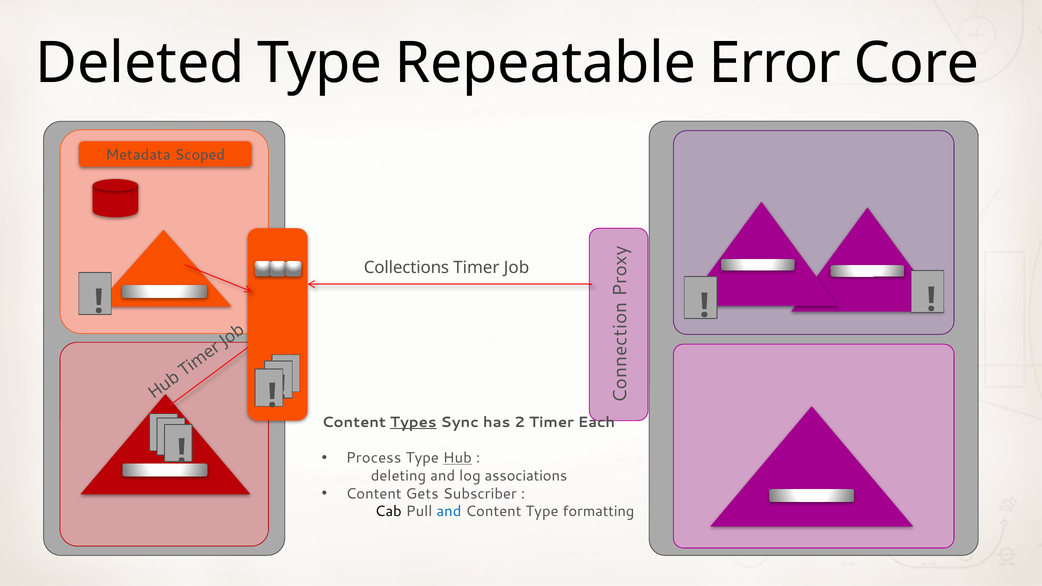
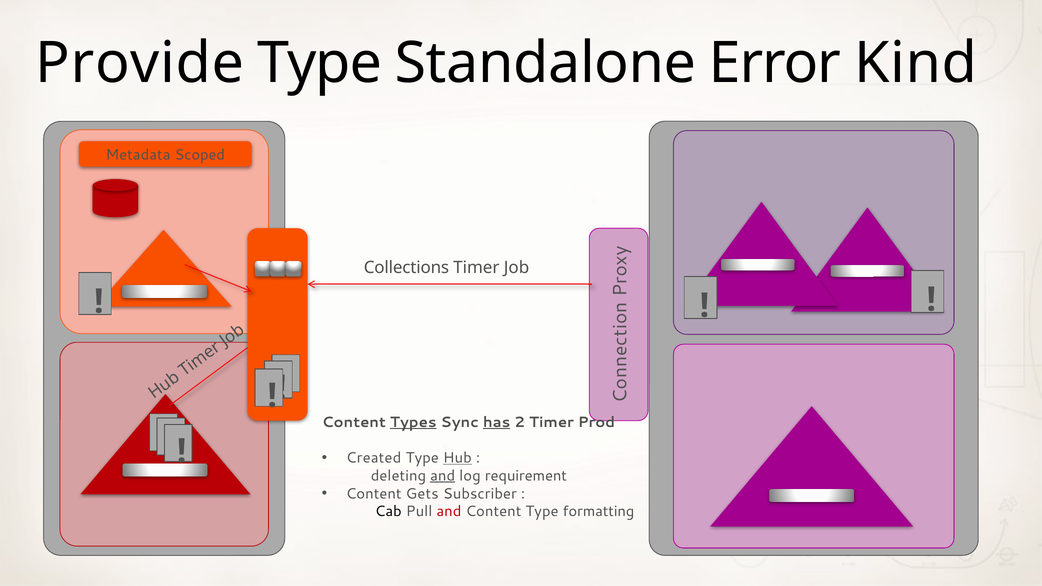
Deleted: Deleted -> Provide
Repeatable: Repeatable -> Standalone
Core: Core -> Kind
has underline: none -> present
Each: Each -> Prod
Process: Process -> Created
and at (443, 476) underline: none -> present
associations: associations -> requirement
and at (449, 512) colour: blue -> red
